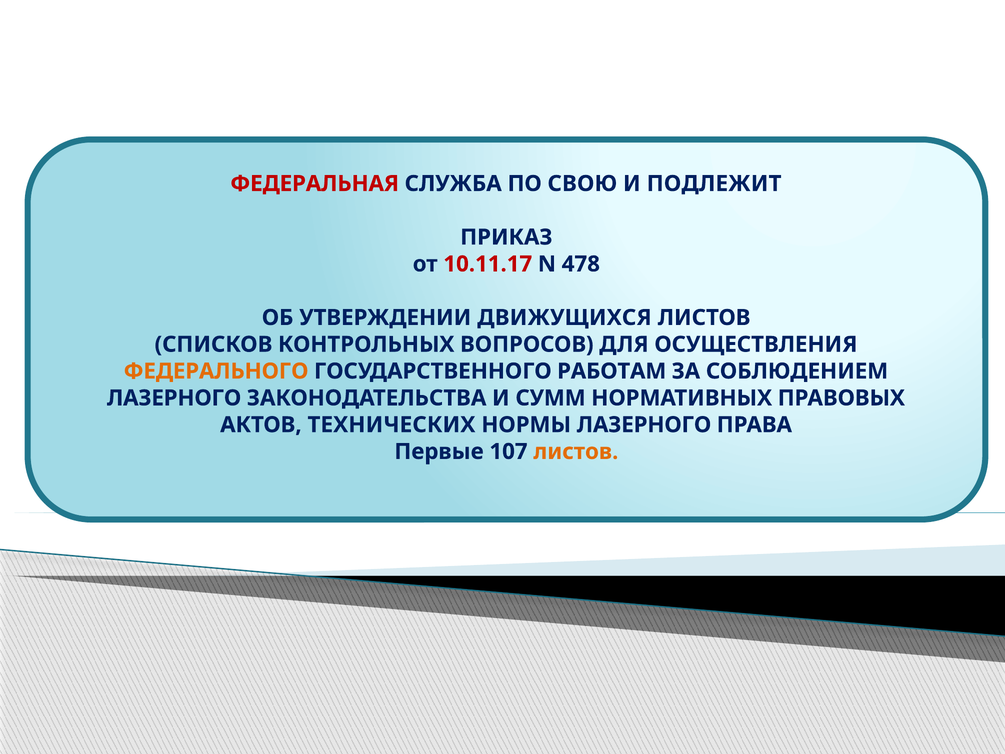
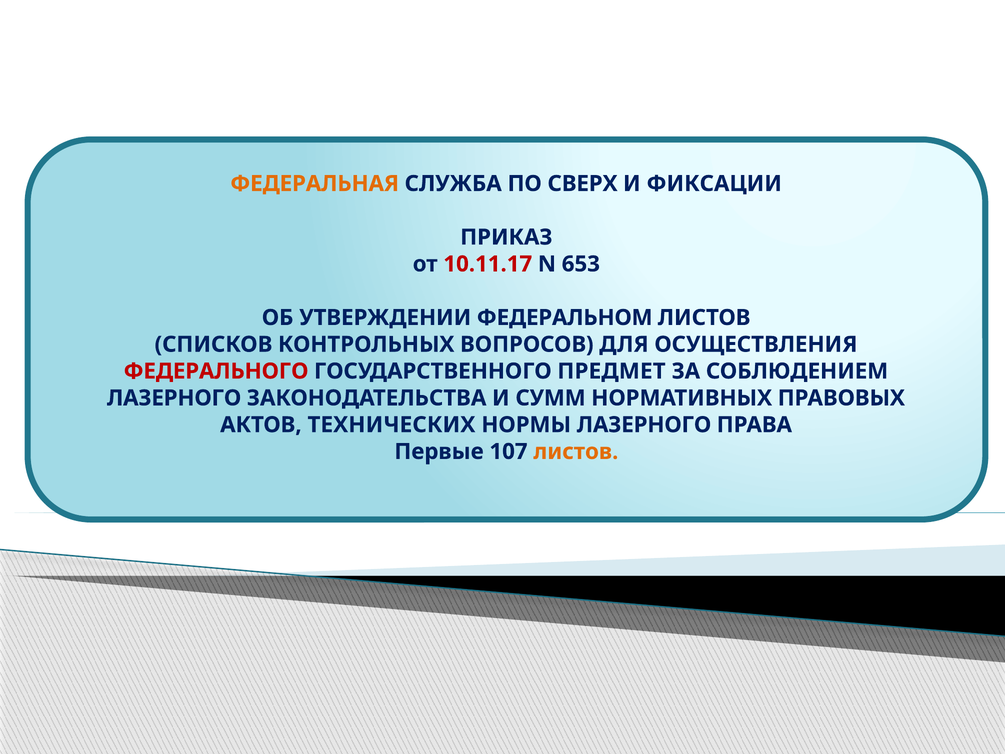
ФЕДЕРАЛЬНАЯ colour: red -> orange
СВОЮ: СВОЮ -> СВЕРХ
ПОДЛЕЖИТ: ПОДЛЕЖИТ -> ФИКСАЦИИ
478: 478 -> 653
ДВИЖУЩИХСЯ: ДВИЖУЩИХСЯ -> ФЕДЕРАЛЬНОМ
ФЕДЕРАЛЬНОГО colour: orange -> red
РАБОТАМ: РАБОТАМ -> ПРЕДМЕТ
